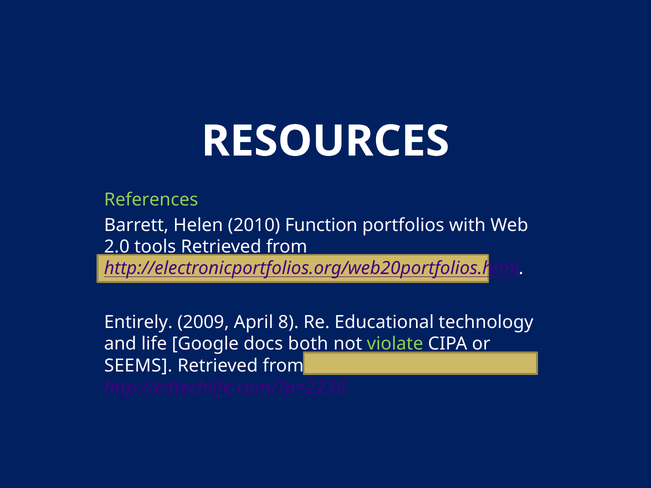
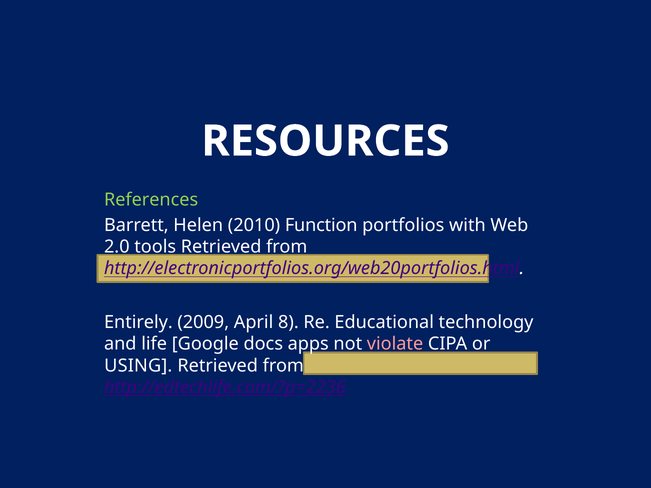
both: both -> apps
violate colour: light green -> pink
SEEMS: SEEMS -> USING
